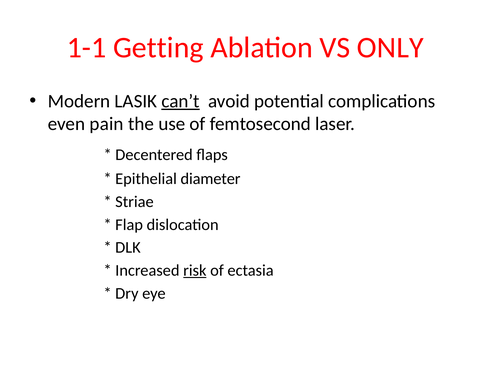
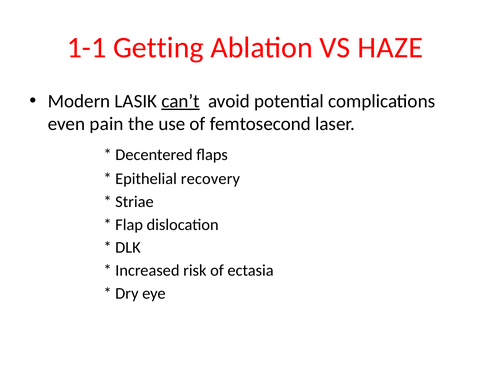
ONLY: ONLY -> HAZE
diameter: diameter -> recovery
risk underline: present -> none
